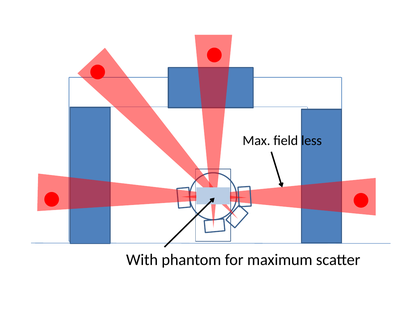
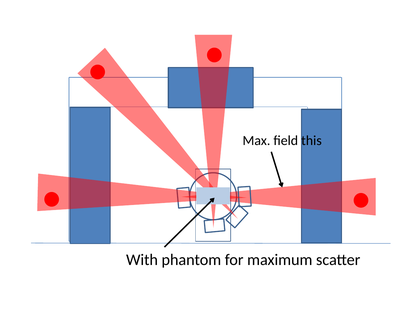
less: less -> this
